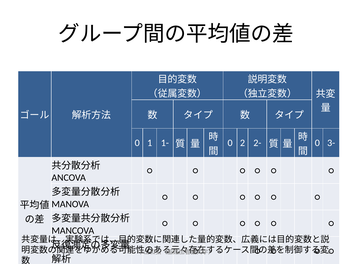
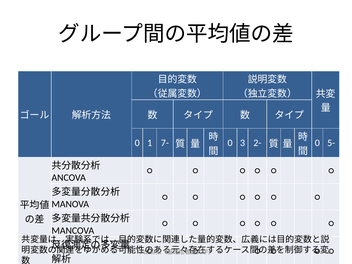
1-: 1- -> 7-
2: 2 -> 3
3-: 3- -> 5-
